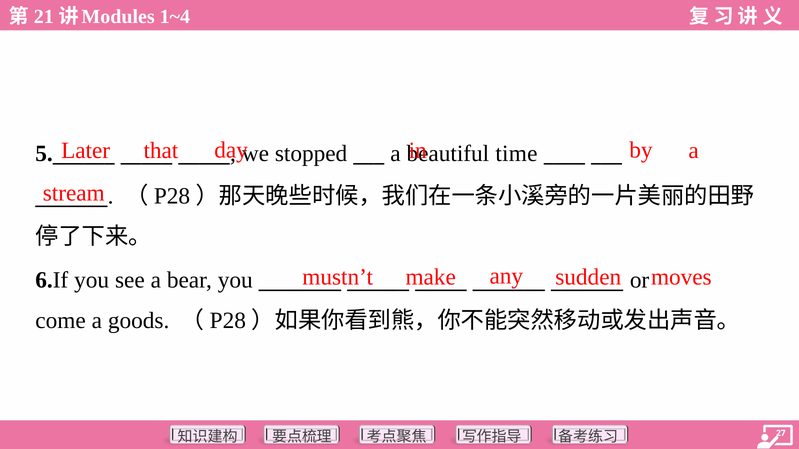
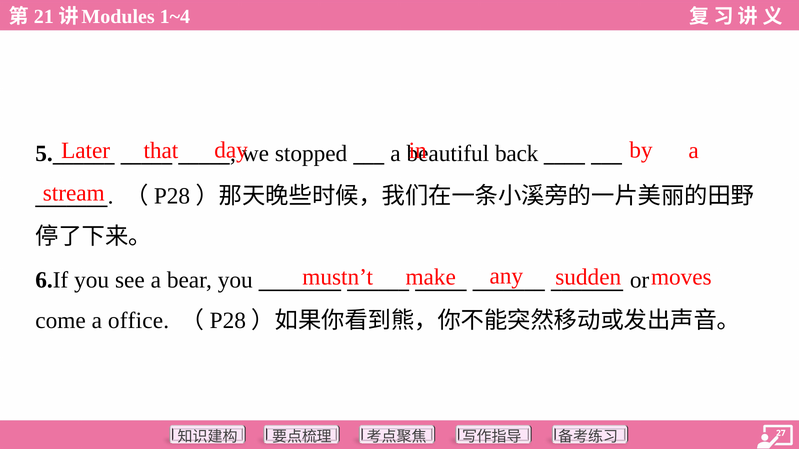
time: time -> back
goods: goods -> office
